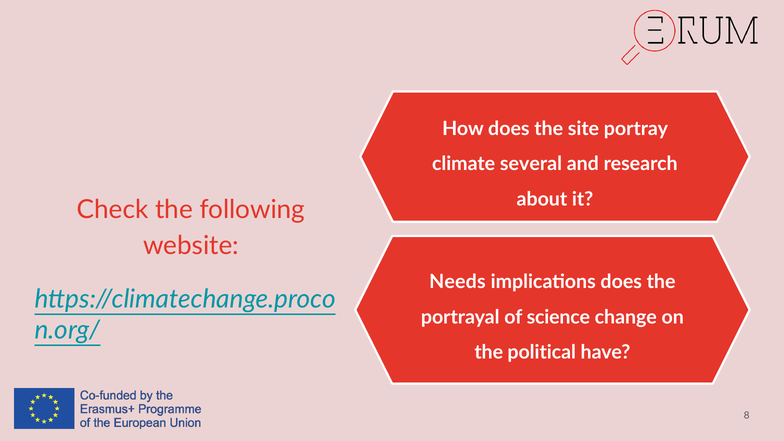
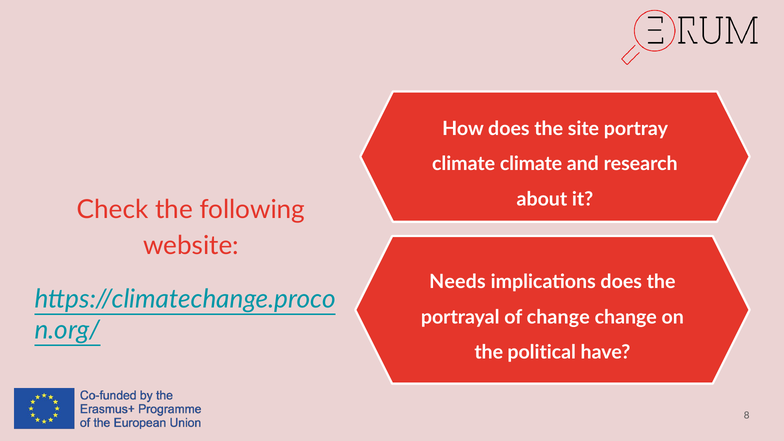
climate several: several -> climate
of science: science -> change
